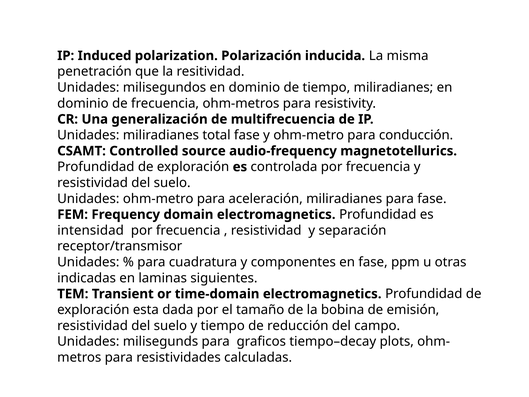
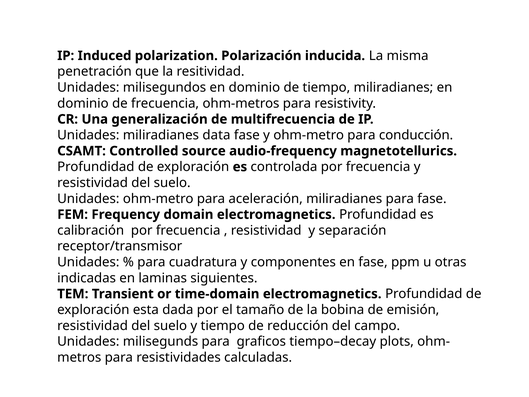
total: total -> data
intensidad: intensidad -> calibración
